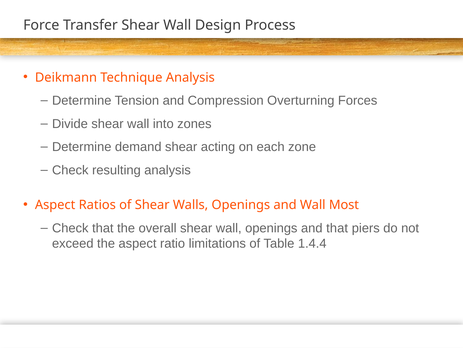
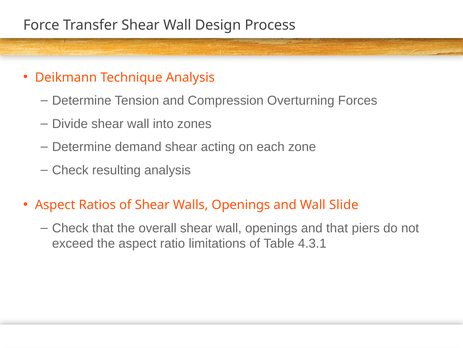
Most: Most -> Slide
1.4.4: 1.4.4 -> 4.3.1
